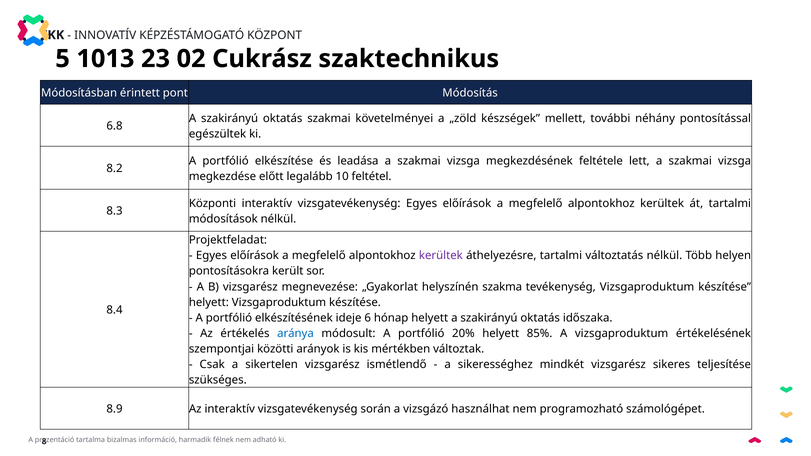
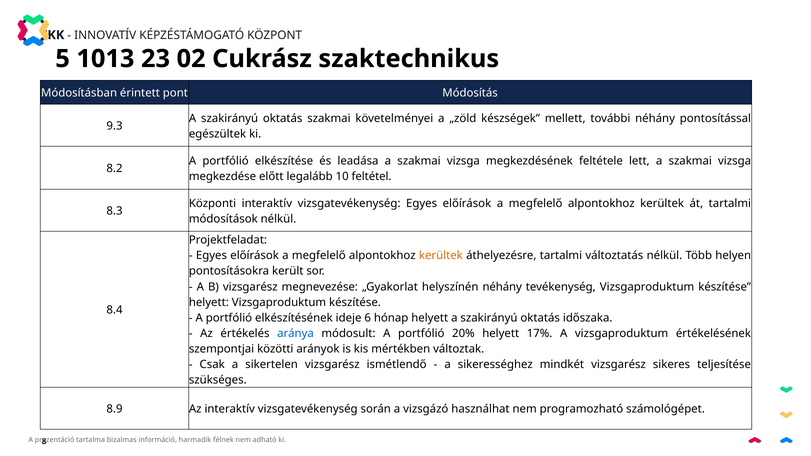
6.8: 6.8 -> 9.3
kerültek at (441, 256) colour: purple -> orange
helyszínén szakma: szakma -> néhány
85%: 85% -> 17%
